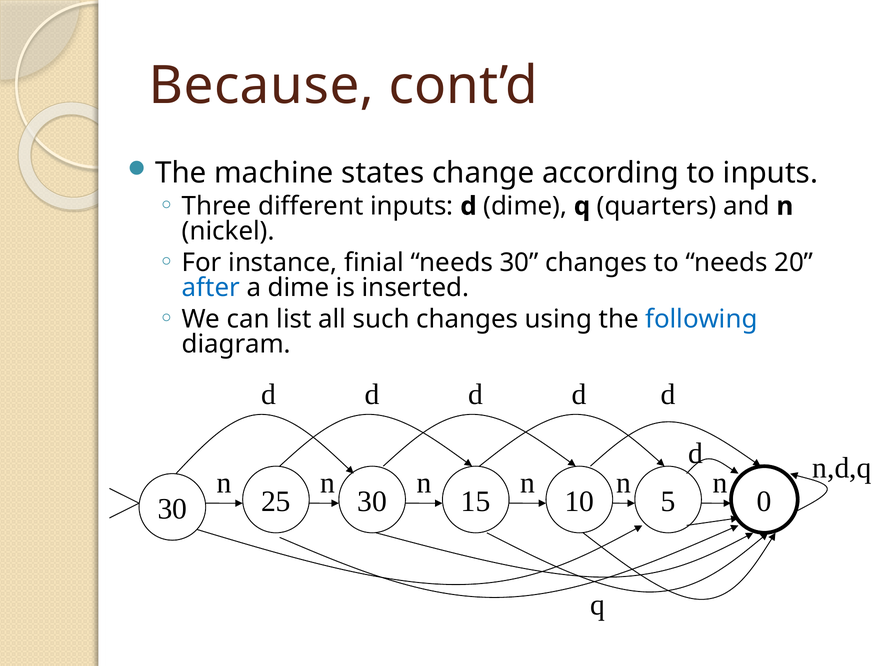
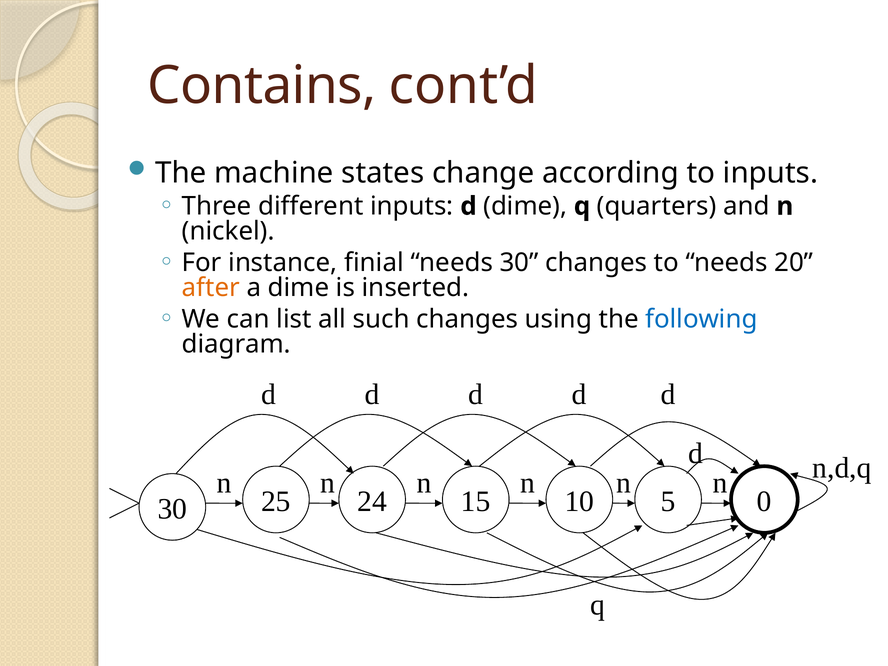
Because: Because -> Contains
after colour: blue -> orange
25 30: 30 -> 24
